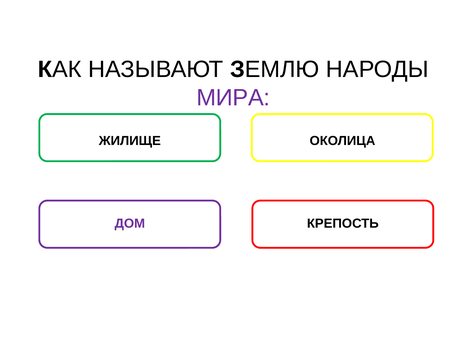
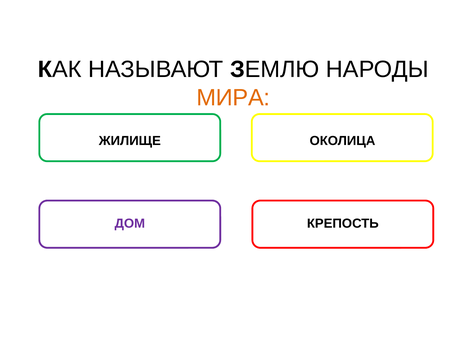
МИРА colour: purple -> orange
